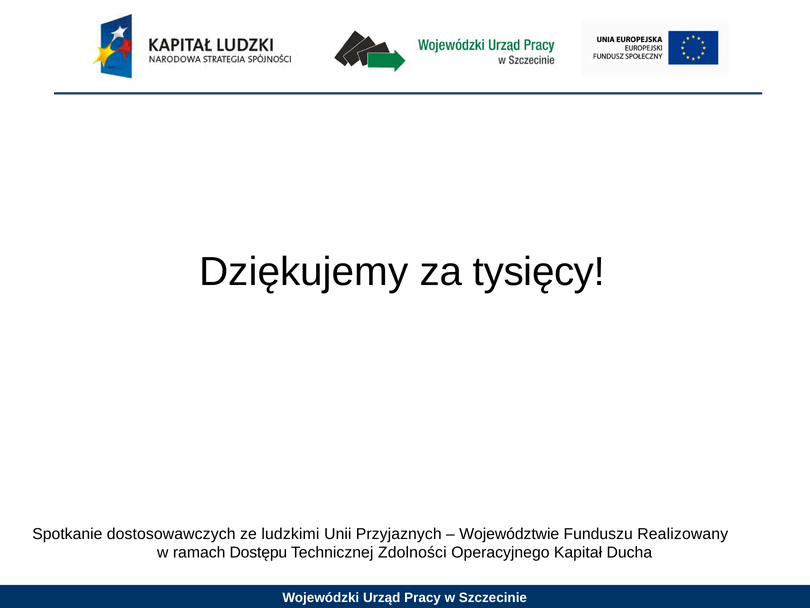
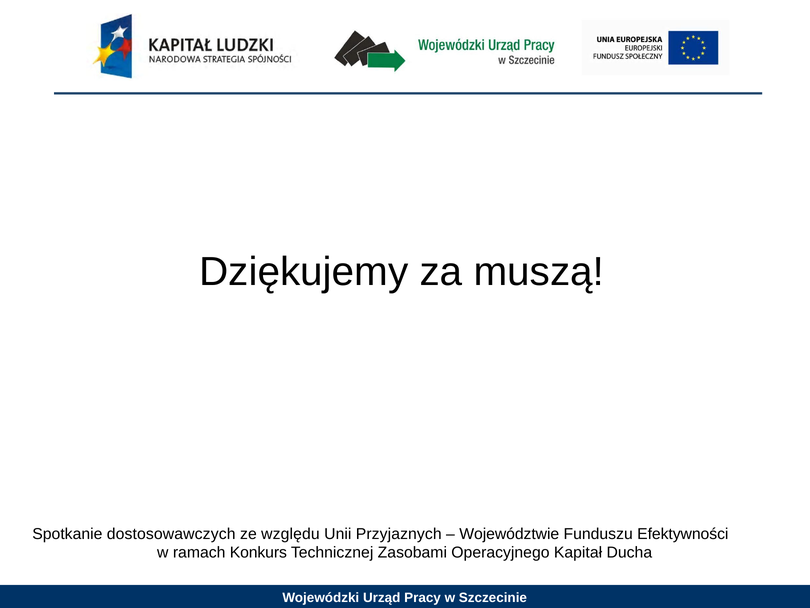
tysięcy: tysięcy -> muszą
ludzkimi: ludzkimi -> względu
Realizowany: Realizowany -> Efektywności
Dostępu: Dostępu -> Konkurs
Zdolności: Zdolności -> Zasobami
